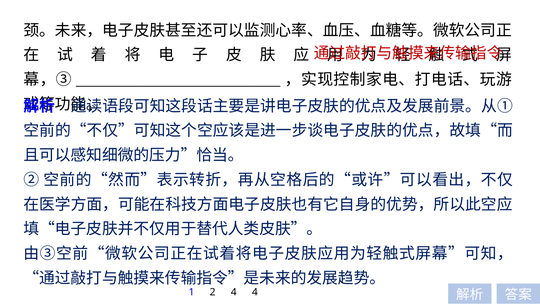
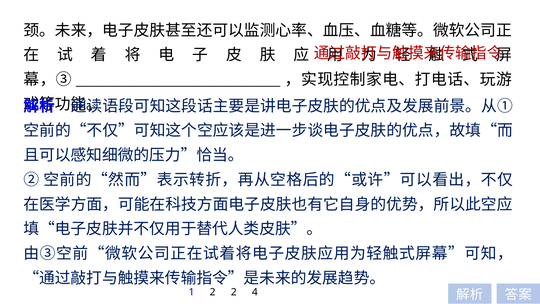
2 4: 4 -> 2
